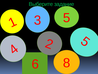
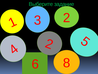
3 5: 5 -> 2
